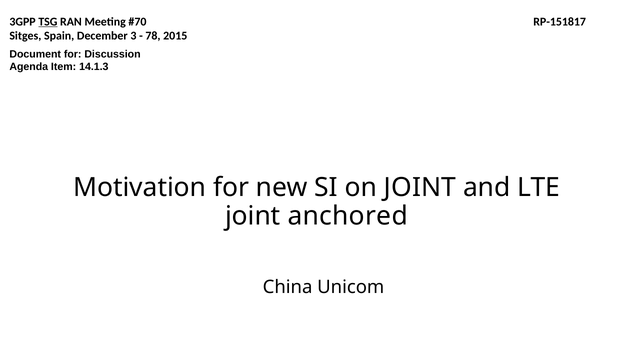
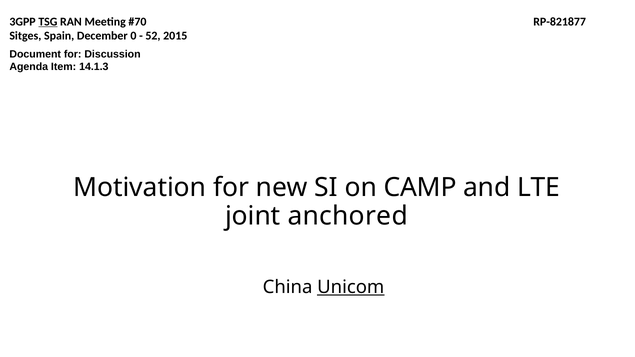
RP-151817: RP-151817 -> RP-821877
3: 3 -> 0
78: 78 -> 52
on JOINT: JOINT -> CAMP
Unicom underline: none -> present
